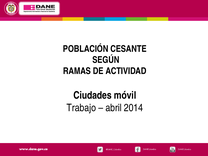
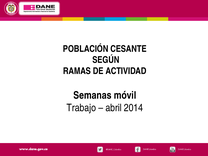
Ciudades: Ciudades -> Semanas
